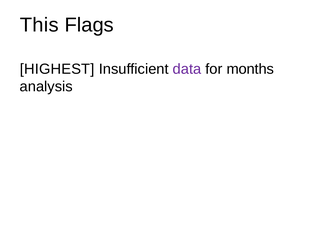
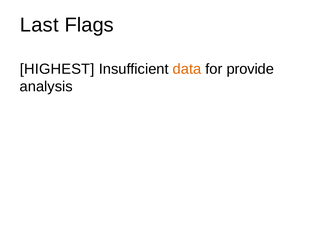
This: This -> Last
data colour: purple -> orange
months: months -> provide
